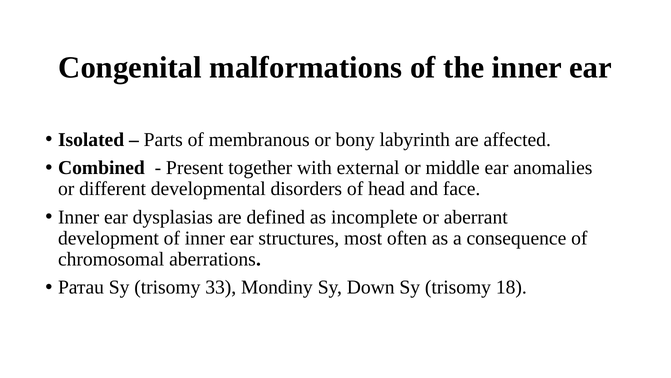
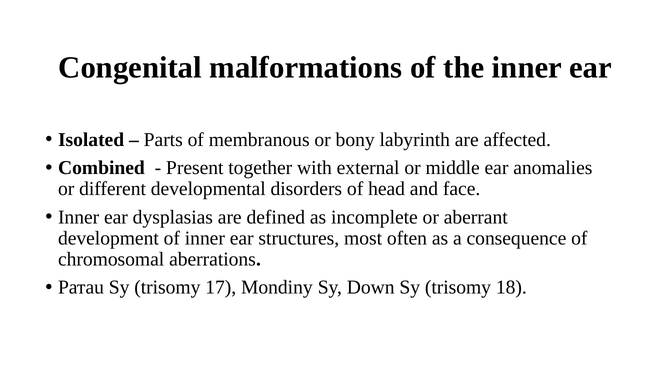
33: 33 -> 17
